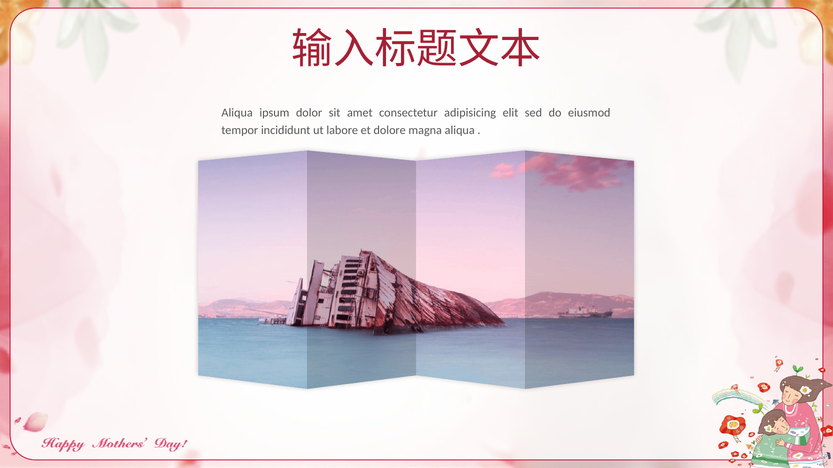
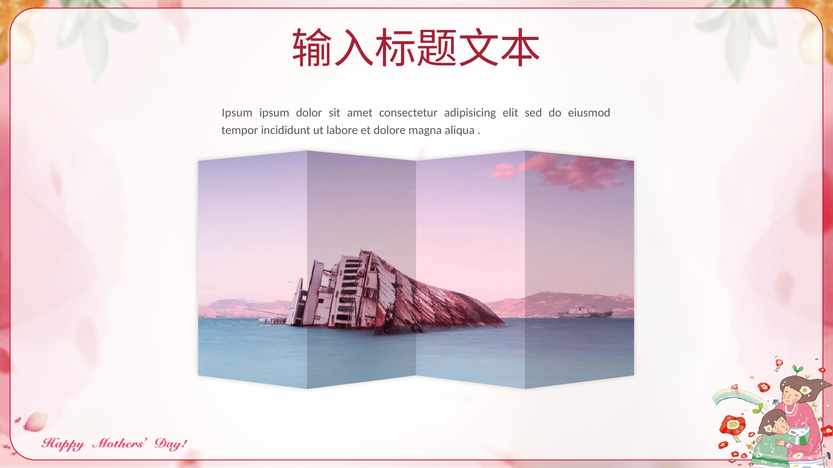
Aliqua at (237, 113): Aliqua -> Ipsum
